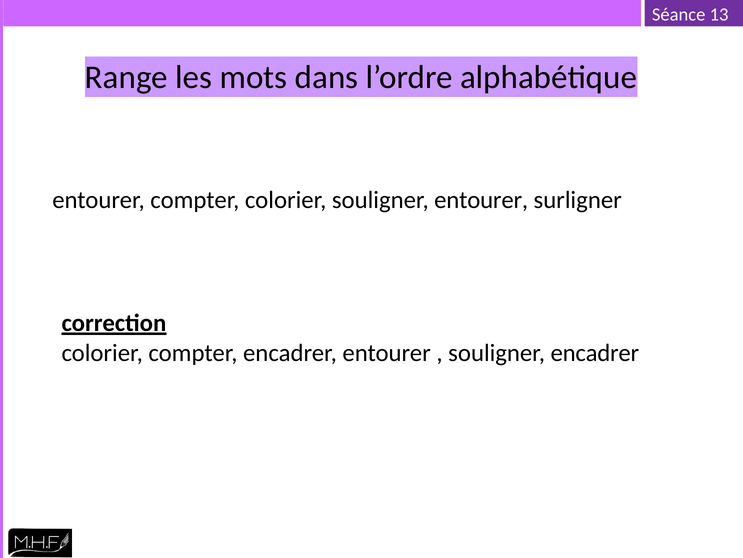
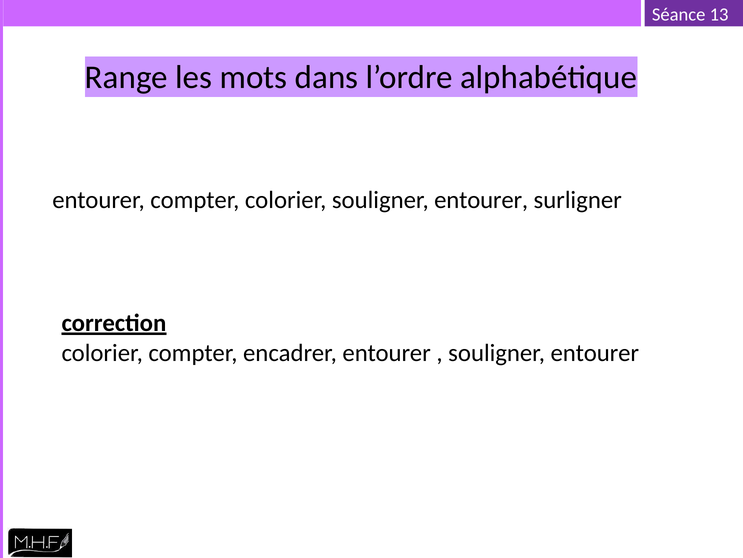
encadrer at (595, 352): encadrer -> entourer
